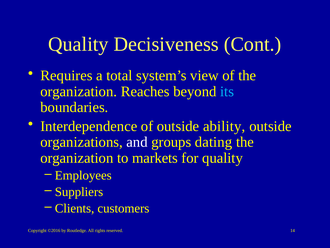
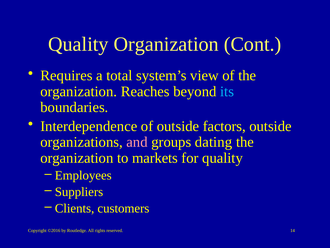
Quality Decisiveness: Decisiveness -> Organization
ability: ability -> factors
and colour: white -> pink
